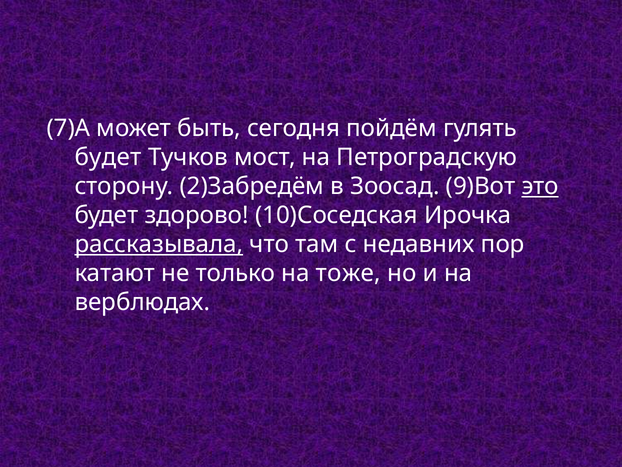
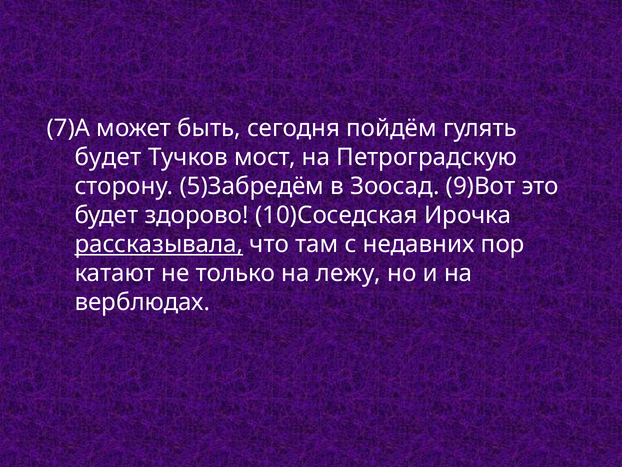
2)Забредём: 2)Забредём -> 5)Забредём
это underline: present -> none
тоже: тоже -> лежу
